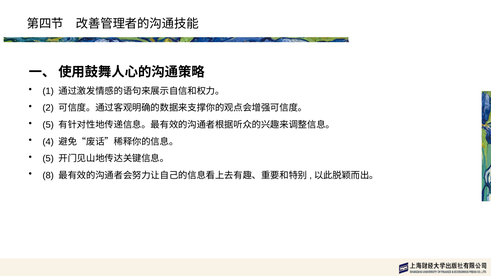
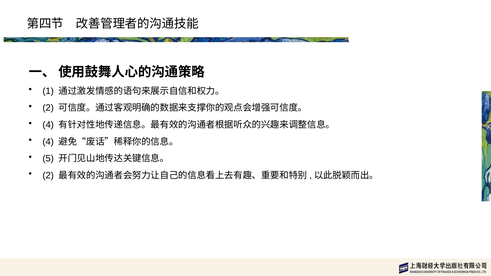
5 at (48, 125): 5 -> 4
8 at (48, 176): 8 -> 2
